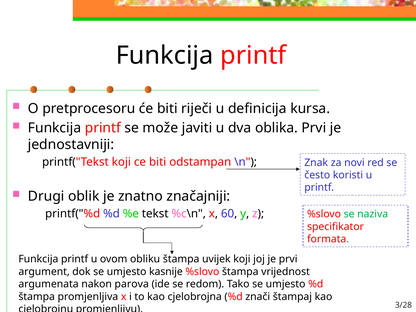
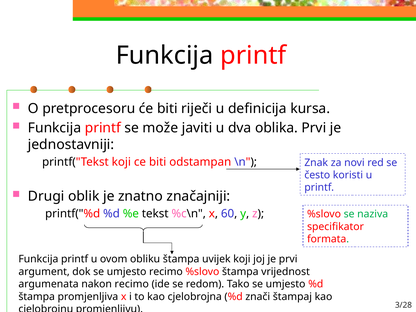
umjesto kasnije: kasnije -> recimo
nakon parova: parova -> recimo
